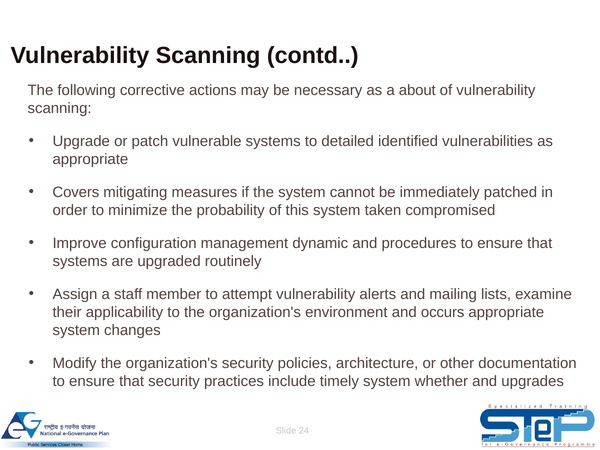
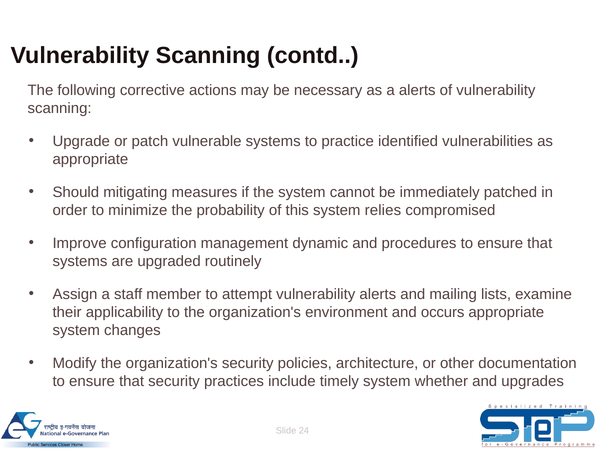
a about: about -> alerts
detailed: detailed -> practice
Covers: Covers -> Should
taken: taken -> relies
